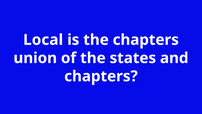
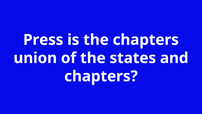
Local: Local -> Press
